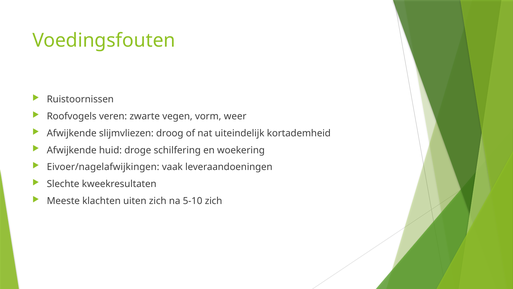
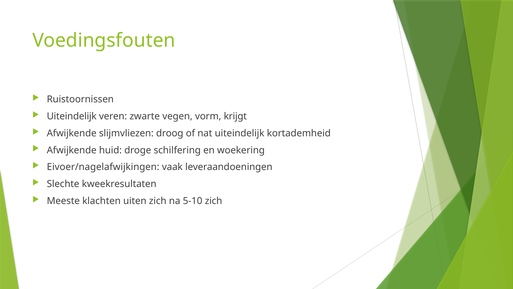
Roofvogels at (72, 116): Roofvogels -> Uiteindelijk
weer: weer -> krijgt
